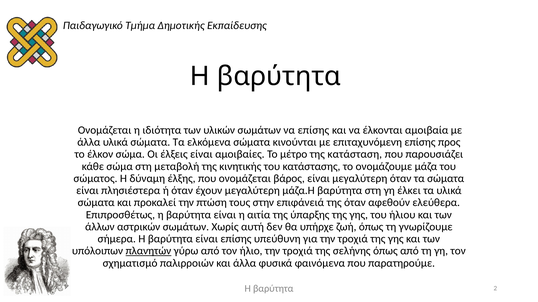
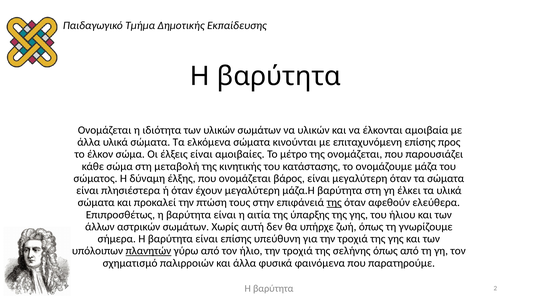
να επίσης: επίσης -> υλικών
της κατάσταση: κατάσταση -> ονομάζεται
της at (334, 203) underline: none -> present
